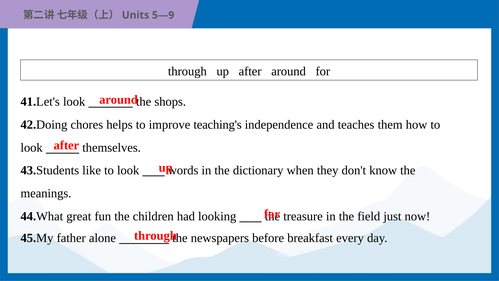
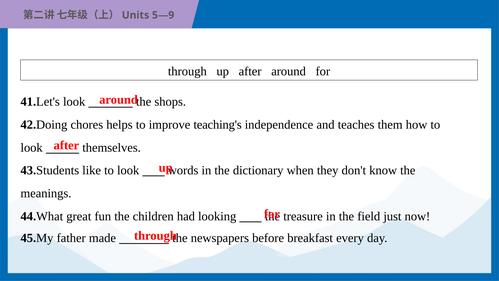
alone: alone -> made
